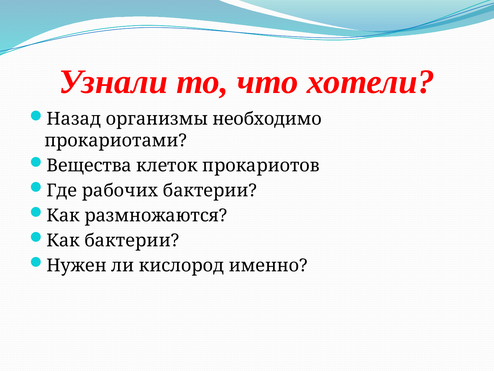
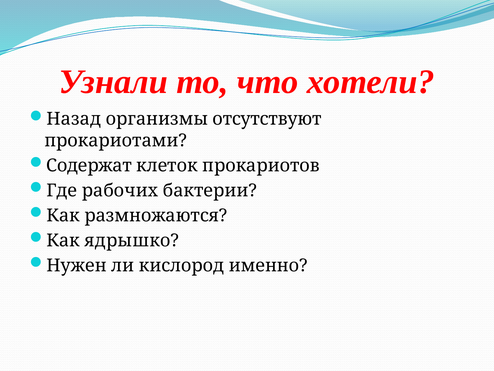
необходимо: необходимо -> отсутствуют
Вещества: Вещества -> Содержат
Как бактерии: бактерии -> ядрышко
